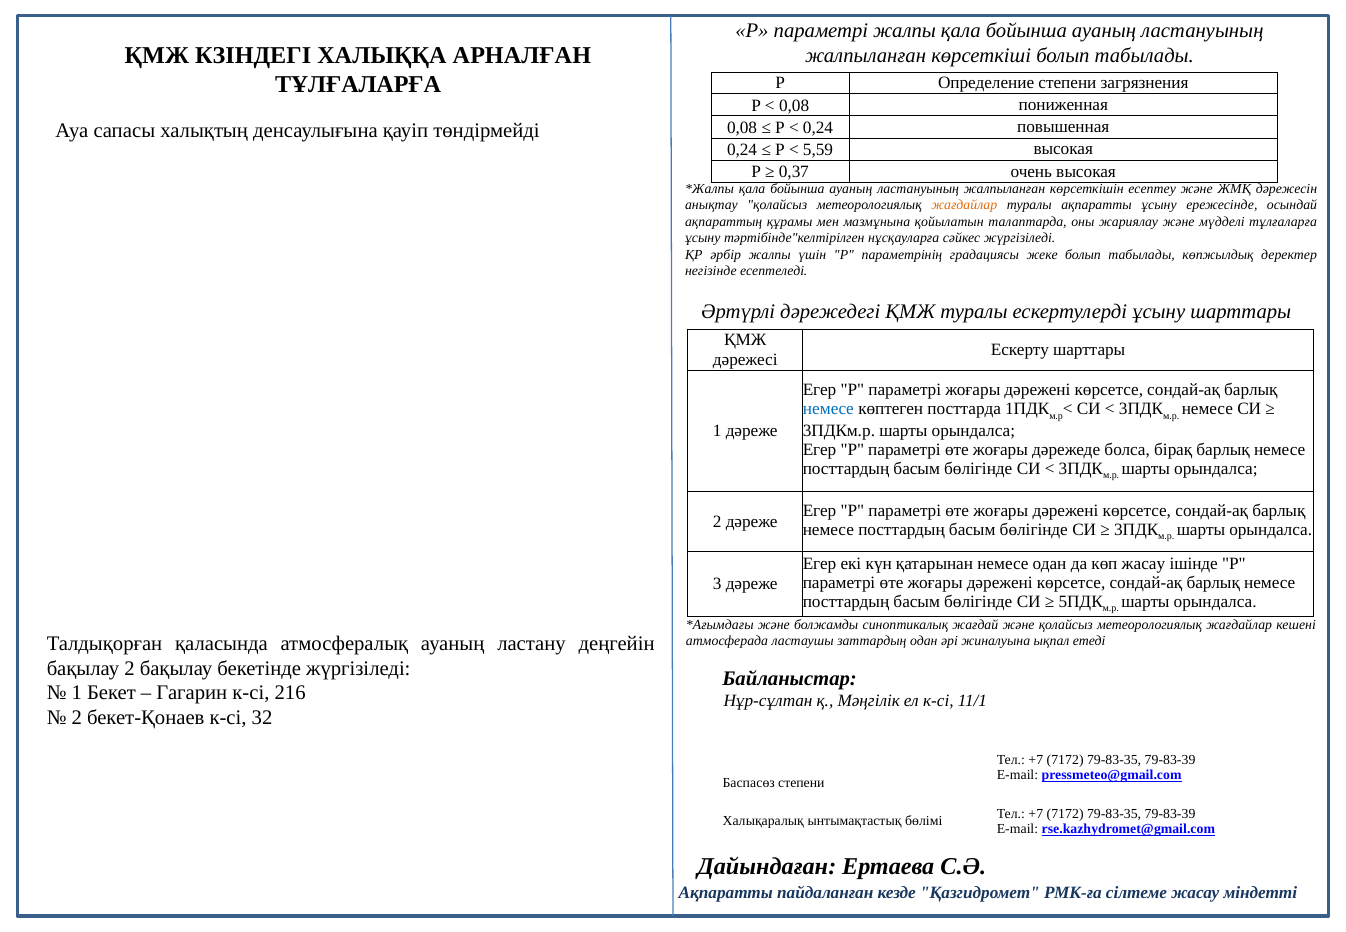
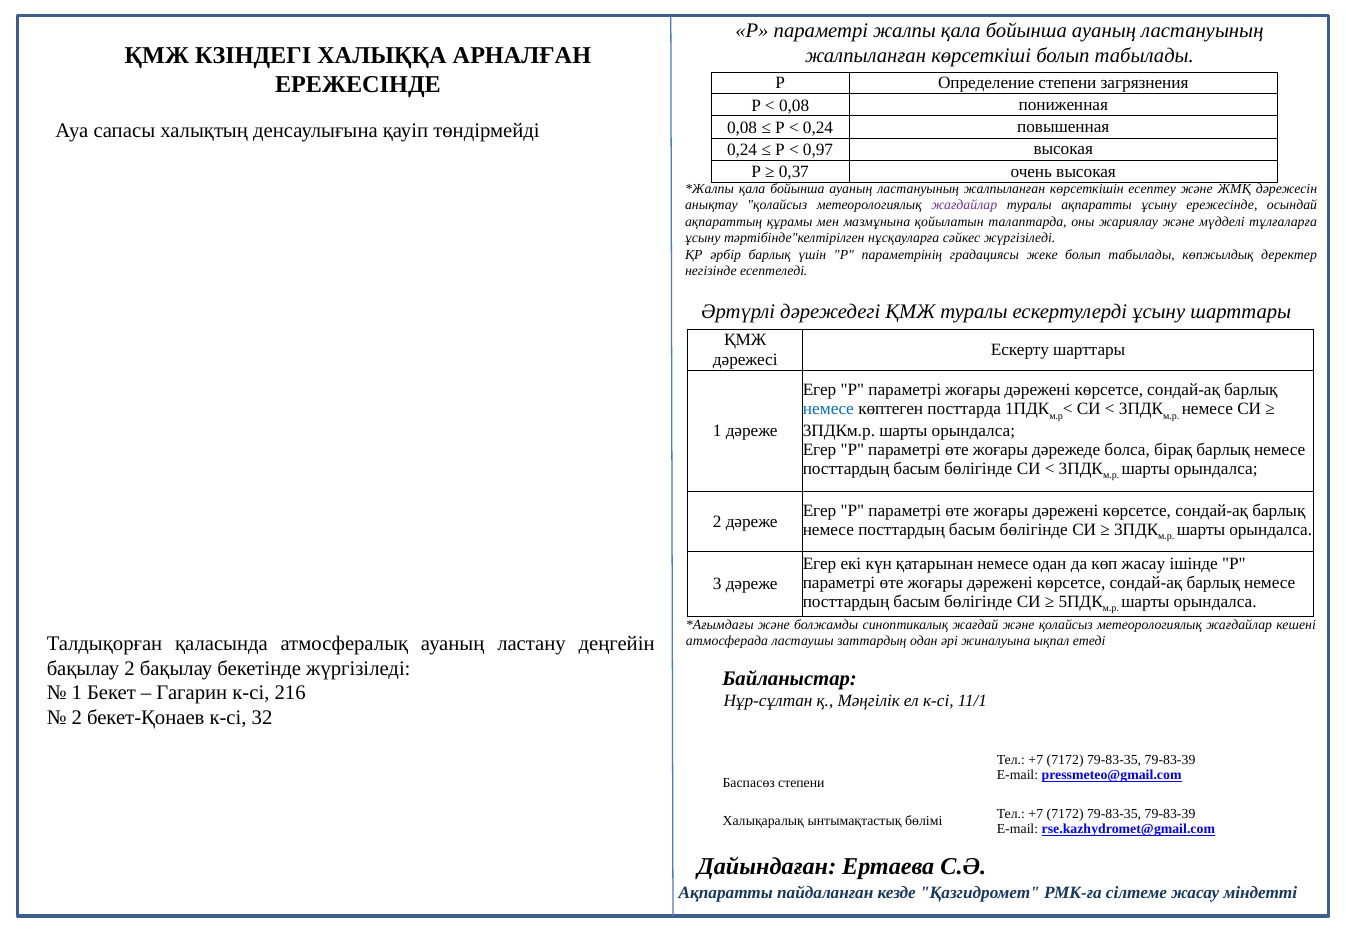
ТҰЛҒАЛАРҒА at (358, 85): ТҰЛҒАЛАРҒА -> ЕРЕЖЕСІНДЕ
5,59: 5,59 -> 0,97
жағдайлар at (964, 205) colour: orange -> purple
әрбір жалпы: жалпы -> барлық
